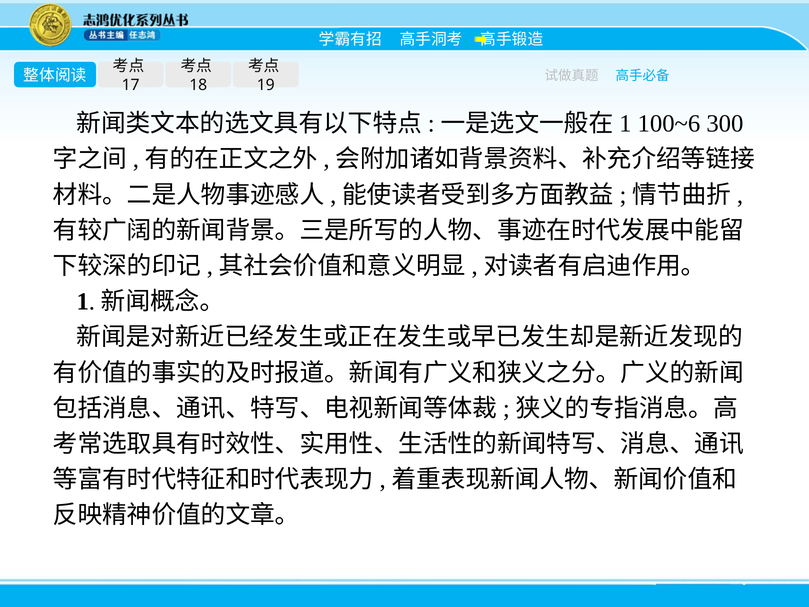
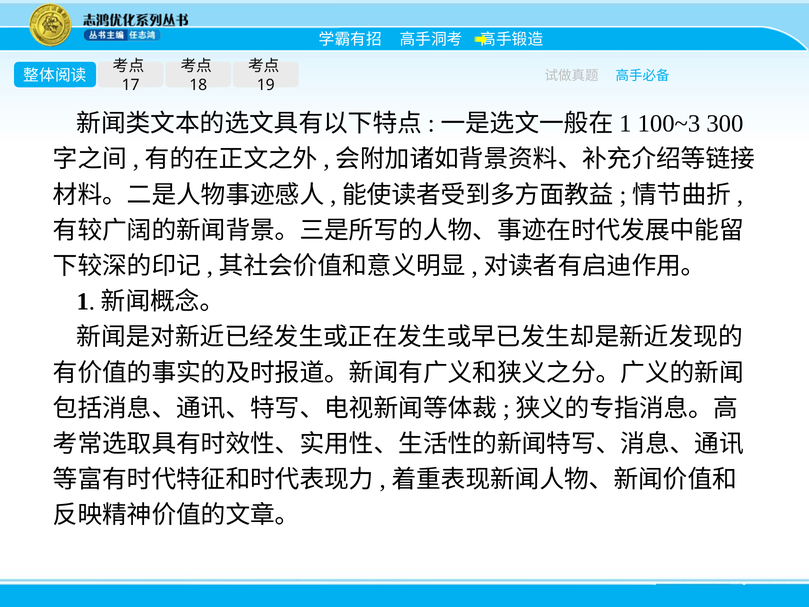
100~6: 100~6 -> 100~3
